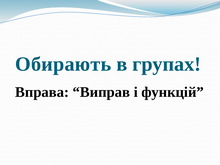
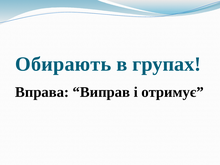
функцій: функцій -> отримує
